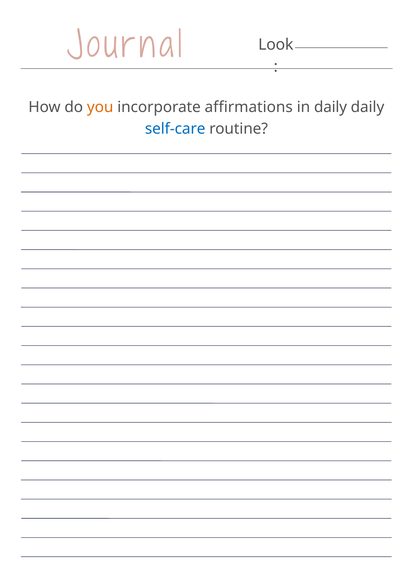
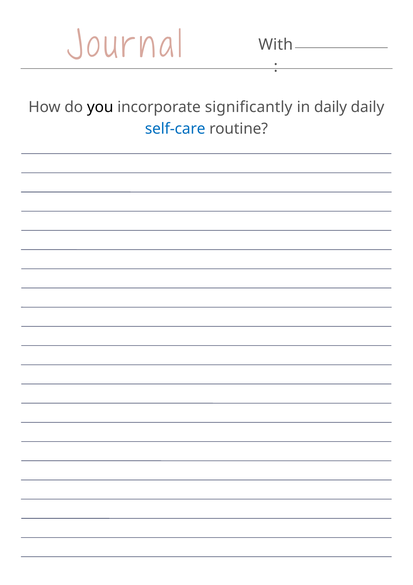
Look: Look -> With
you colour: orange -> black
affirmations: affirmations -> significantly
